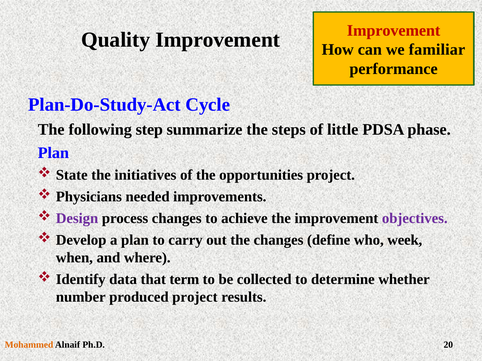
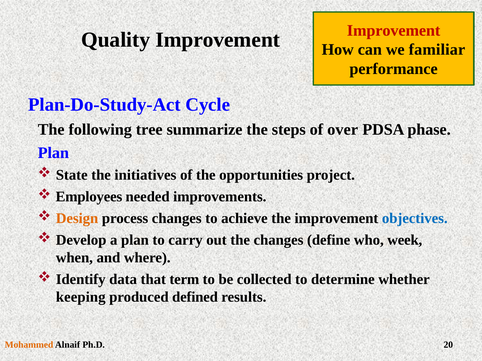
step: step -> tree
little: little -> over
Physicians: Physicians -> Employees
Design colour: purple -> orange
objectives colour: purple -> blue
number: number -> keeping
produced project: project -> defined
